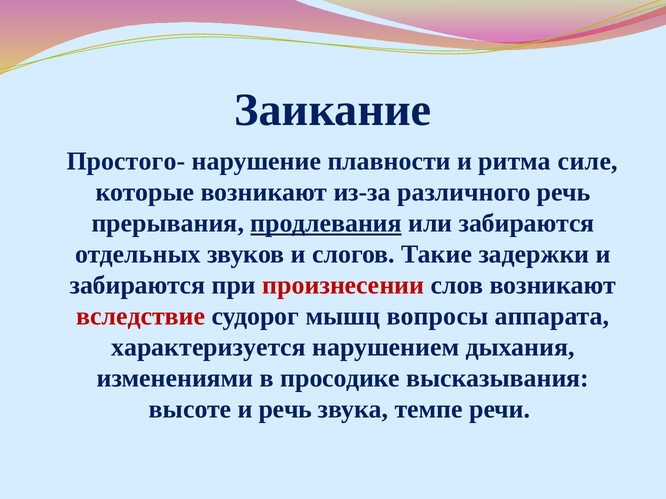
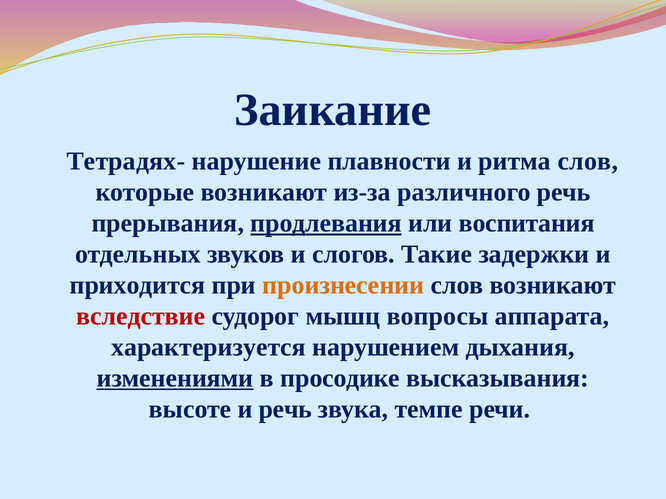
Простого-: Простого- -> Тетрадях-
ритма силе: силе -> слов
или забираются: забираются -> воспитания
забираются at (138, 286): забираются -> приходится
произнесении colour: red -> orange
изменениями underline: none -> present
